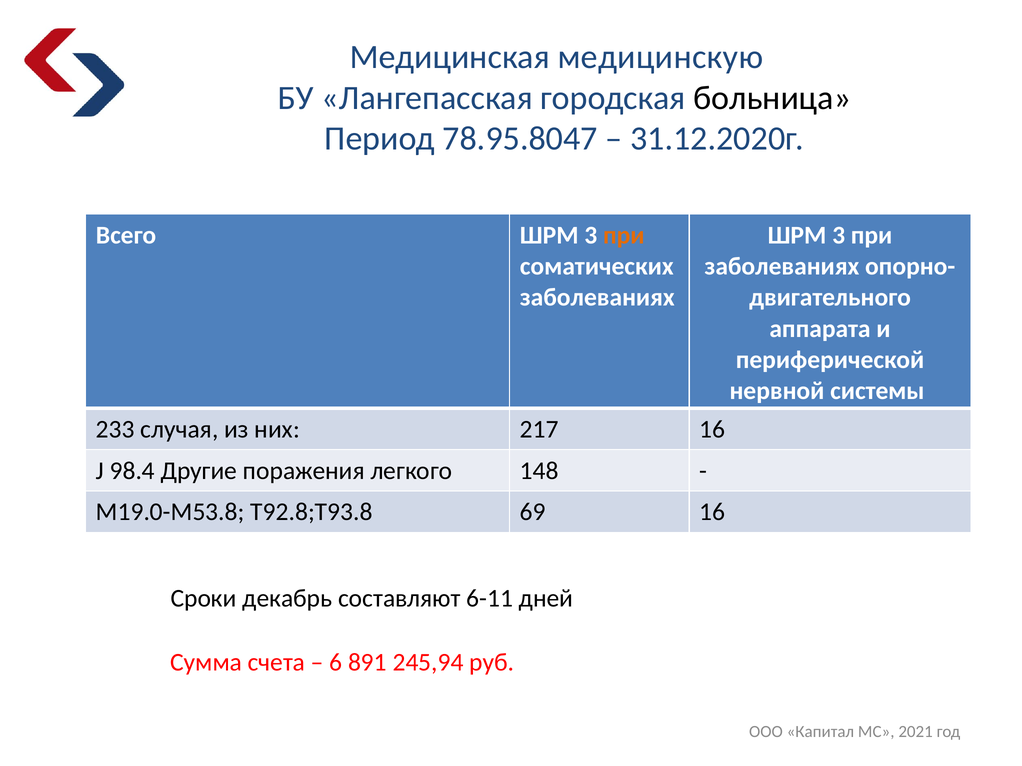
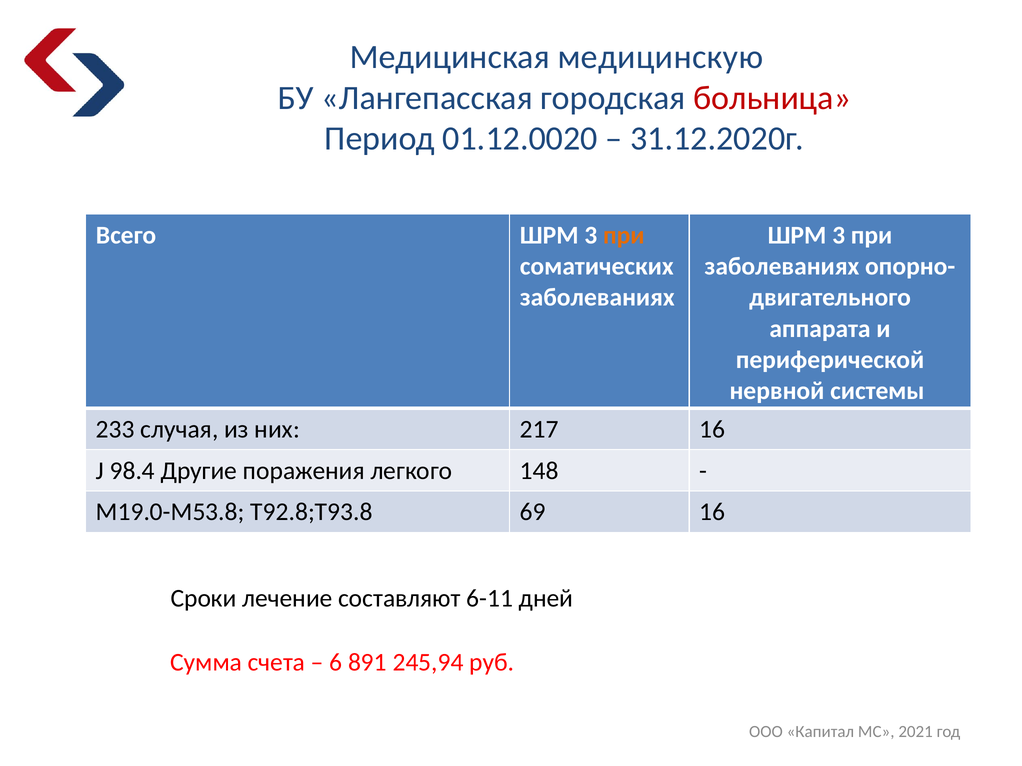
больница colour: black -> red
78.95.8047: 78.95.8047 -> 01.12.0020
декабрь: декабрь -> лечение
